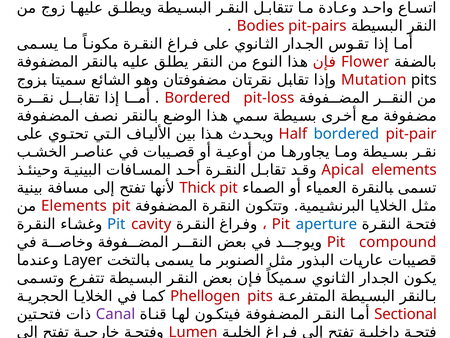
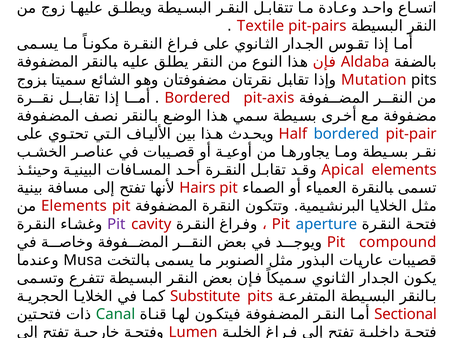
Bodies: Bodies -> Textile
Flower: Flower -> Aldaba
pit-loss: pit-loss -> pit-axis
Thick: Thick -> Hairs
Pit at (116, 224) colour: blue -> purple
Layer: Layer -> Musa
Phellogen: Phellogen -> Substitute
Canal colour: purple -> green
